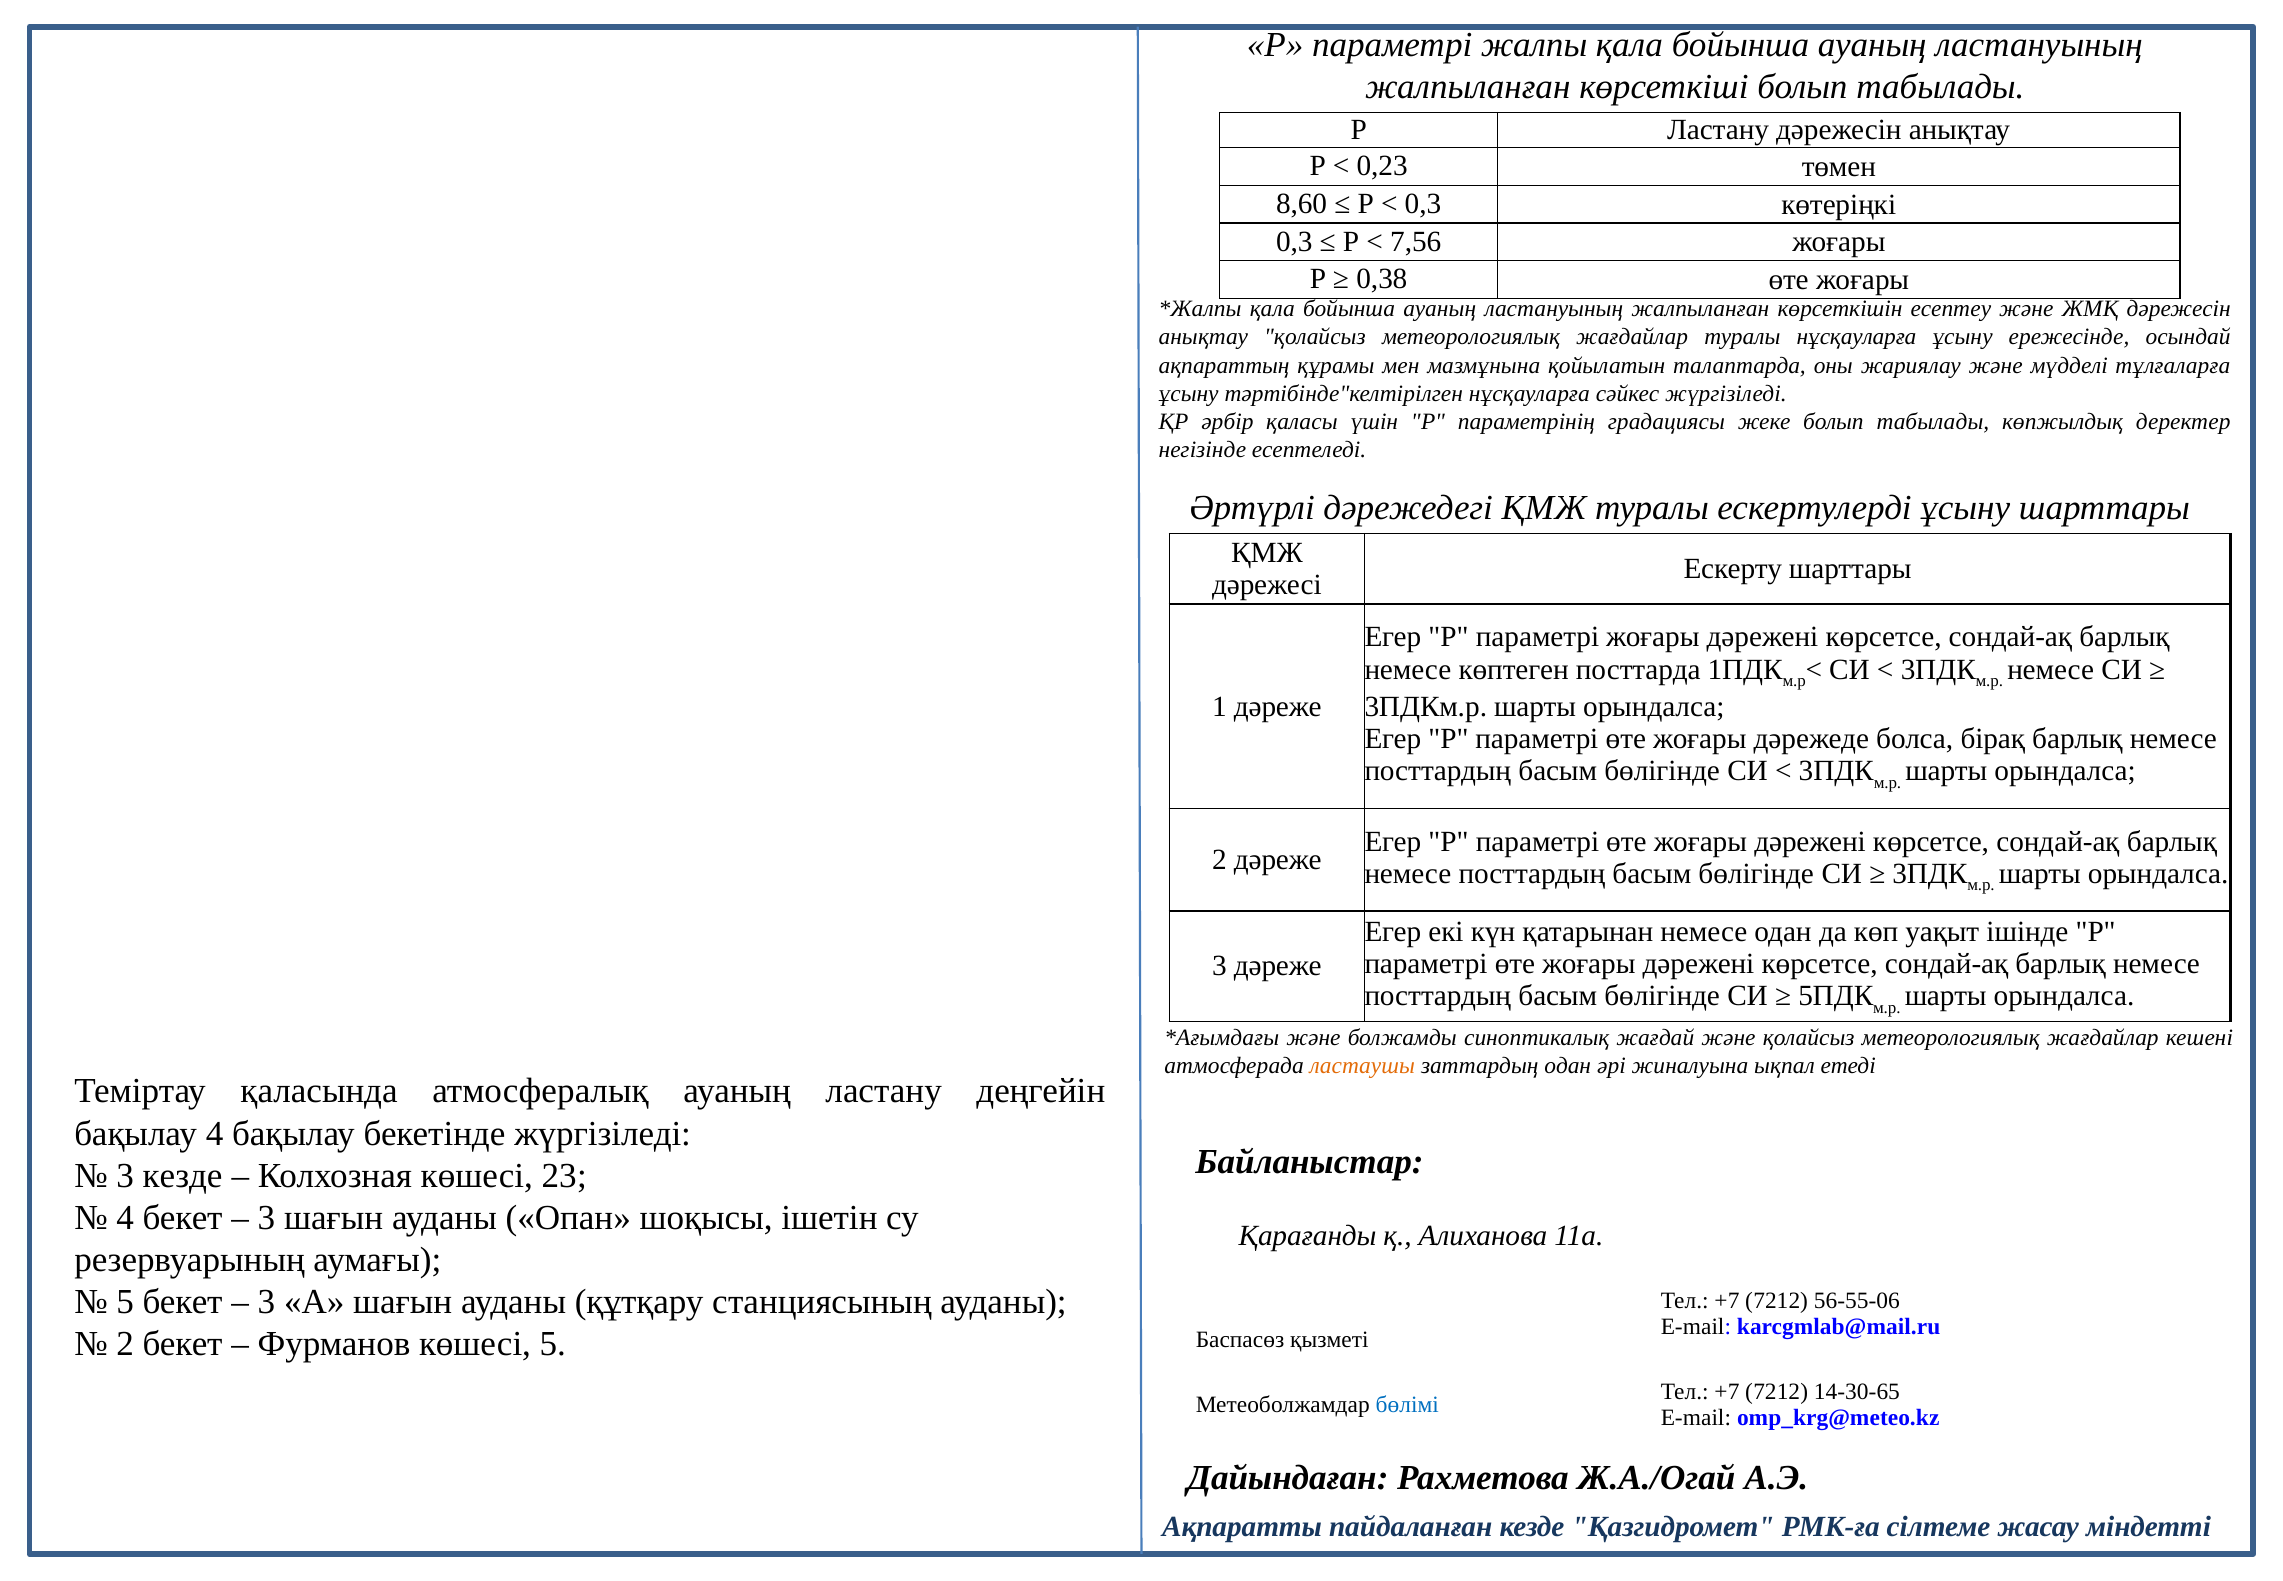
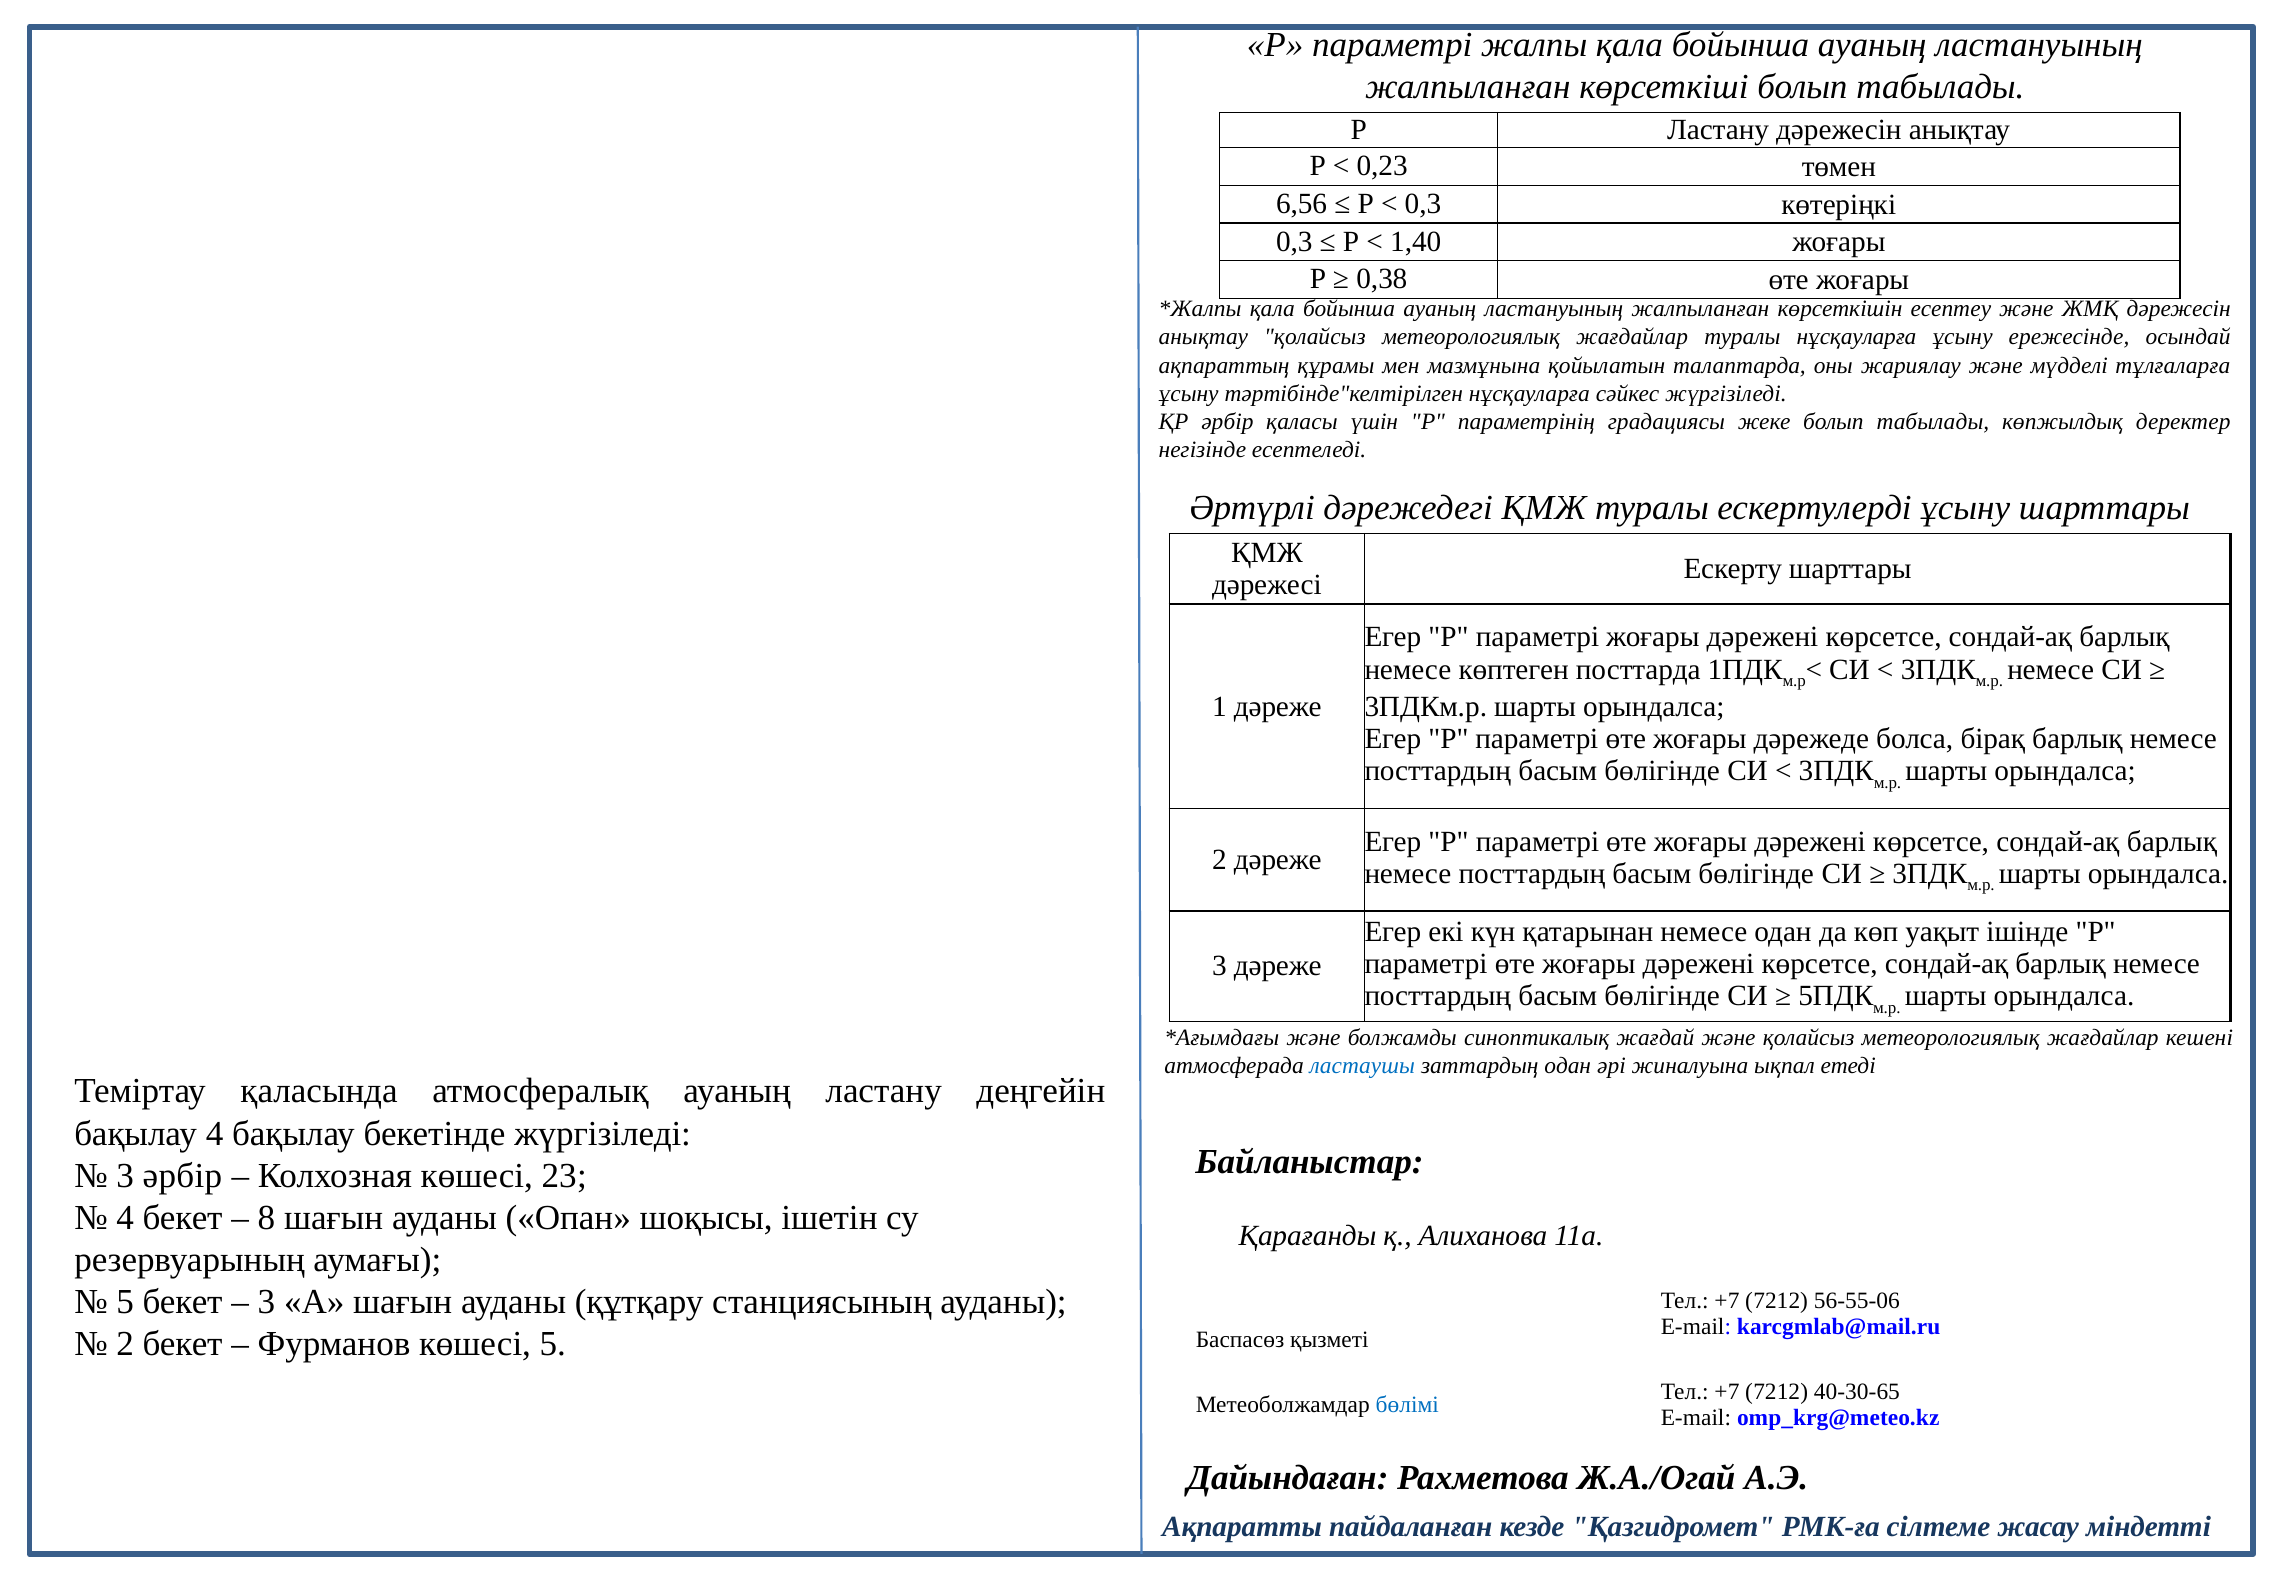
8,60: 8,60 -> 6,56
7,56: 7,56 -> 1,40
ластаушы colour: orange -> blue
3 кезде: кезде -> әрбір
3 at (266, 1217): 3 -> 8
14-30-65: 14-30-65 -> 40-30-65
